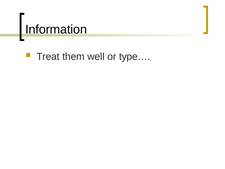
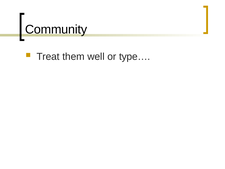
Information: Information -> Community
